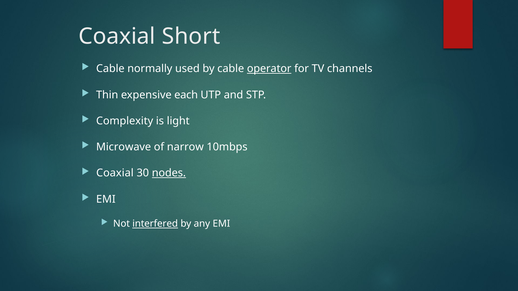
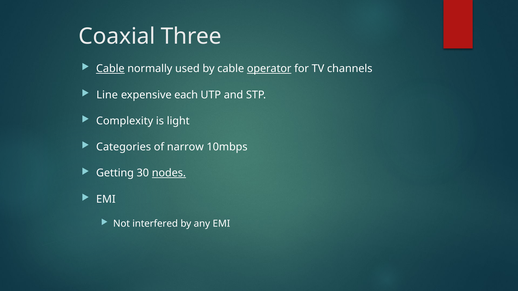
Short: Short -> Three
Cable at (110, 69) underline: none -> present
Thin: Thin -> Line
Microwave: Microwave -> Categories
Coaxial at (115, 173): Coaxial -> Getting
interfered underline: present -> none
